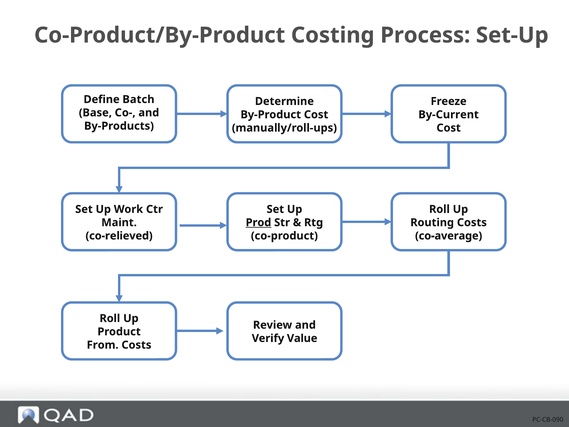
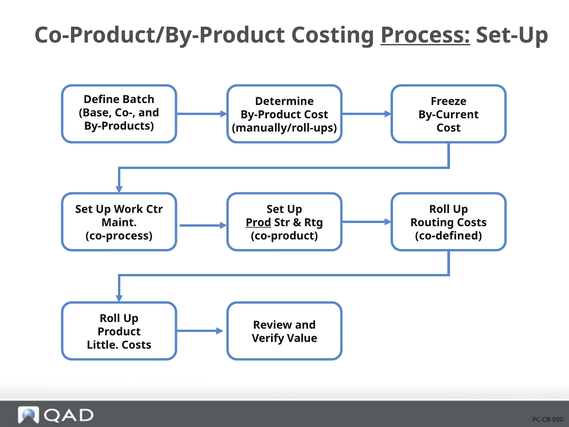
Process underline: none -> present
co-relieved: co-relieved -> co-process
co-average: co-average -> co-defined
From: From -> Little
